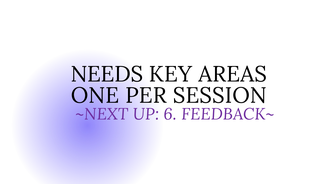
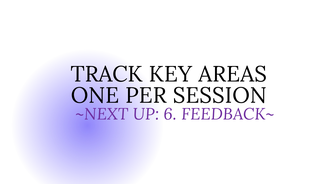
NEEDS: NEEDS -> TRACK
